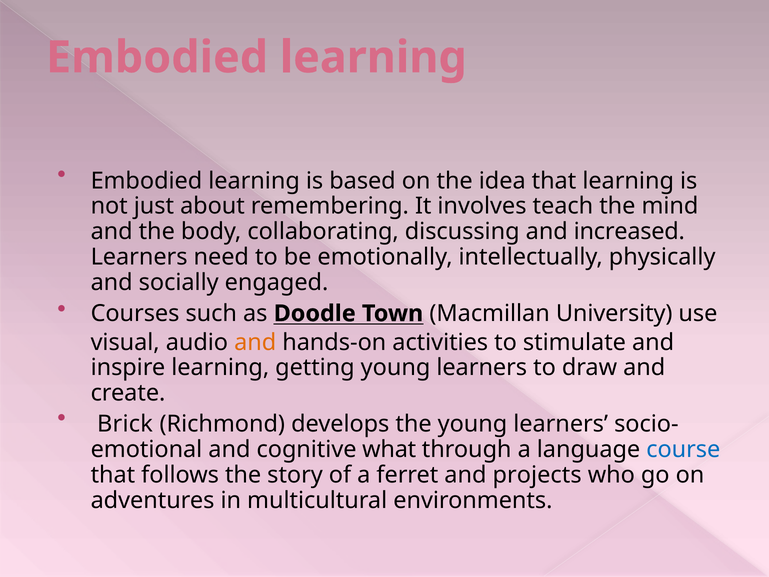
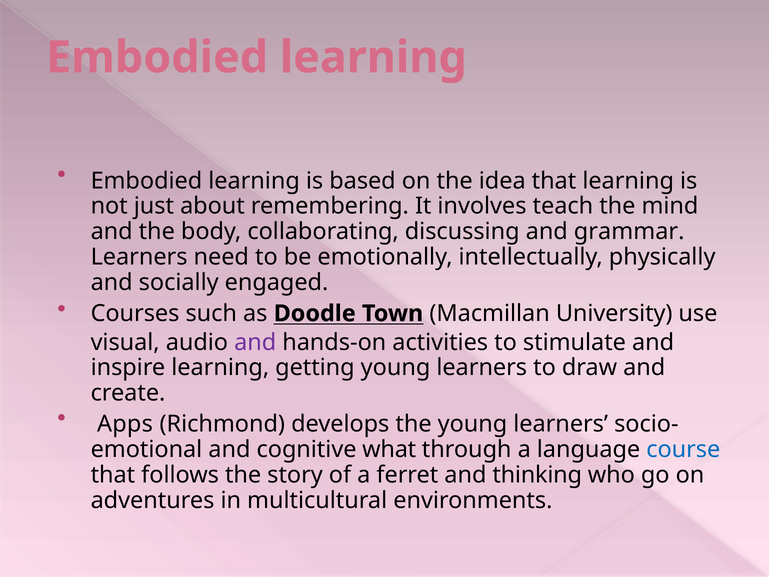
increased: increased -> grammar
and at (255, 342) colour: orange -> purple
Brick: Brick -> Apps
projects: projects -> thinking
